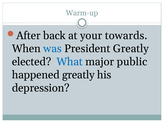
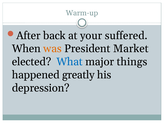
towards: towards -> suffered
was colour: blue -> orange
President Greatly: Greatly -> Market
public: public -> things
